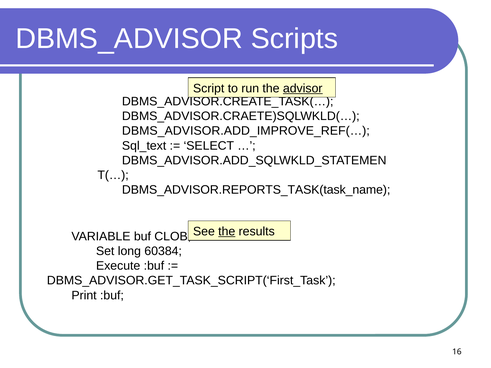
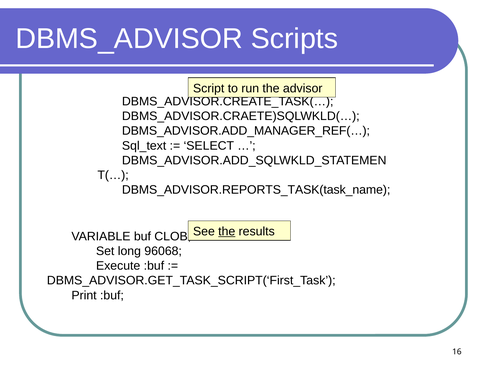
advisor underline: present -> none
DBMS_ADVISOR.ADD_IMPROVE_REF(…: DBMS_ADVISOR.ADD_IMPROVE_REF(… -> DBMS_ADVISOR.ADD_MANAGER_REF(…
60384: 60384 -> 96068
